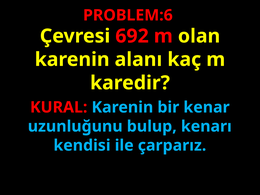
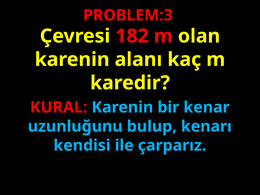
PROBLEM:6: PROBLEM:6 -> PROBLEM:3
692: 692 -> 182
